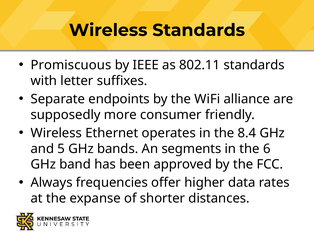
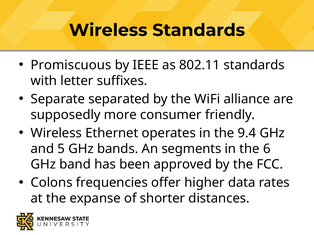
endpoints: endpoints -> separated
8.4: 8.4 -> 9.4
Always: Always -> Colons
